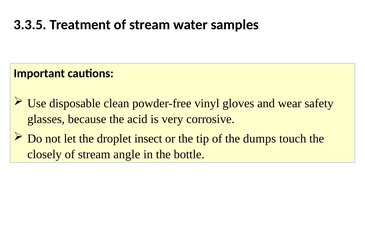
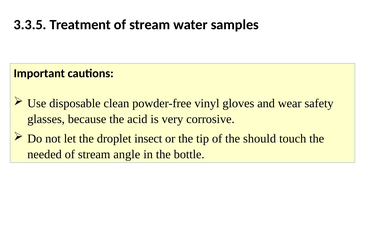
dumps: dumps -> should
closely: closely -> needed
